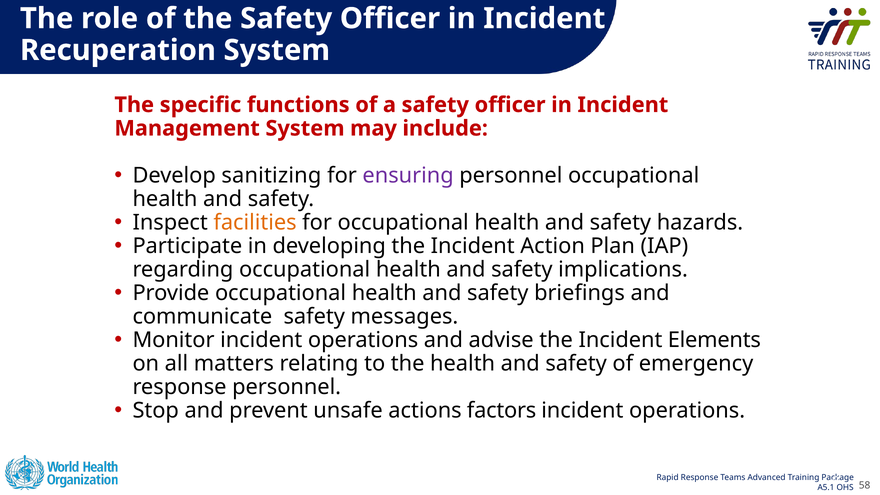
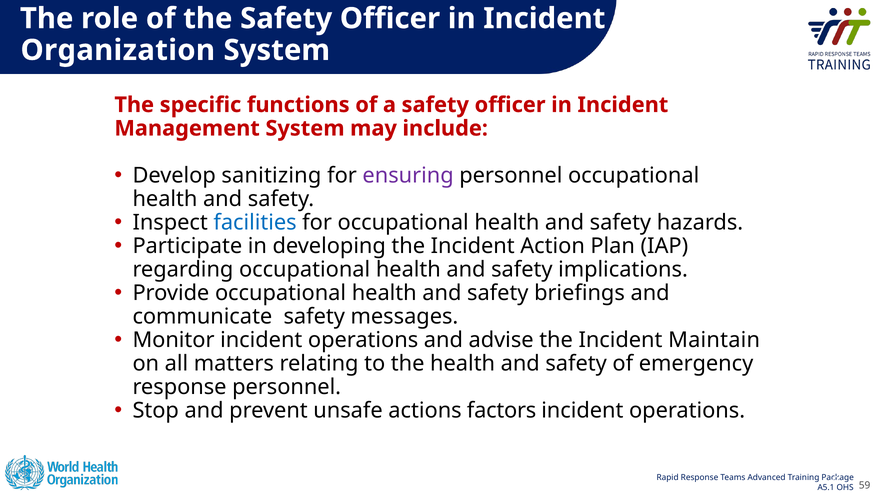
Recuperation: Recuperation -> Organization
facilities colour: orange -> blue
Elements: Elements -> Maintain
58: 58 -> 59
